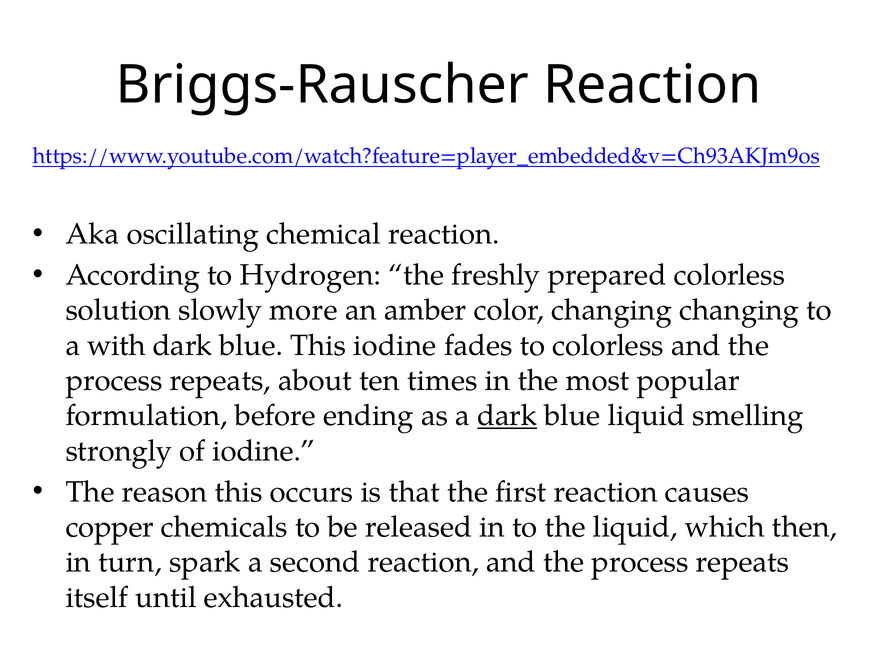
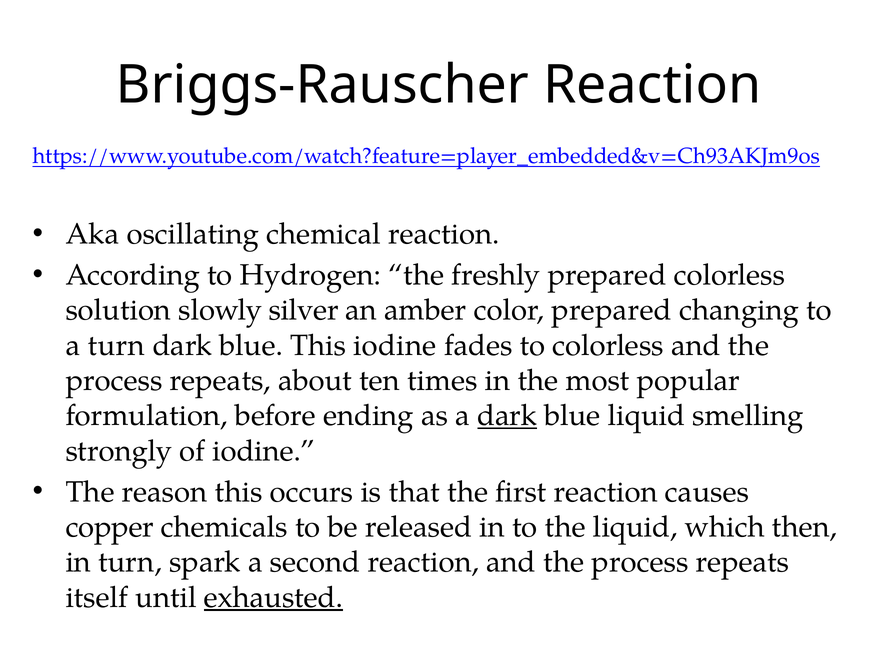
more: more -> silver
color changing: changing -> prepared
a with: with -> turn
exhausted underline: none -> present
